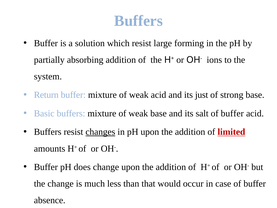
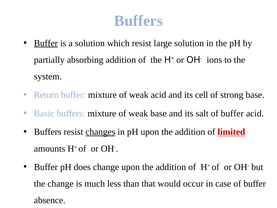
Buffer at (46, 43) underline: none -> present
large forming: forming -> solution
just: just -> cell
